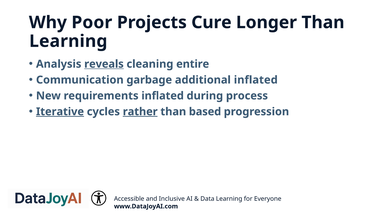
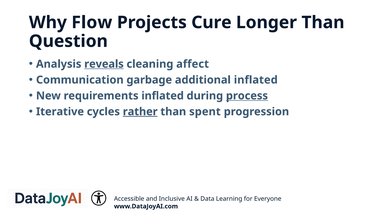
Poor: Poor -> Flow
Learning at (68, 41): Learning -> Question
entire: entire -> affect
process underline: none -> present
Iterative underline: present -> none
based: based -> spent
